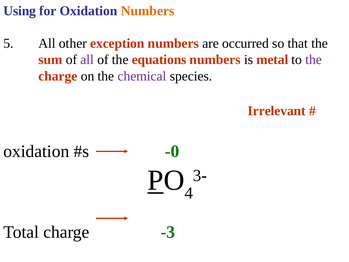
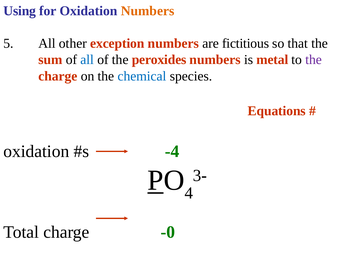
occurred: occurred -> fictitious
all at (87, 60) colour: purple -> blue
equations: equations -> peroxides
chemical colour: purple -> blue
Irrelevant: Irrelevant -> Equations
-0: -0 -> -4
-3: -3 -> -0
